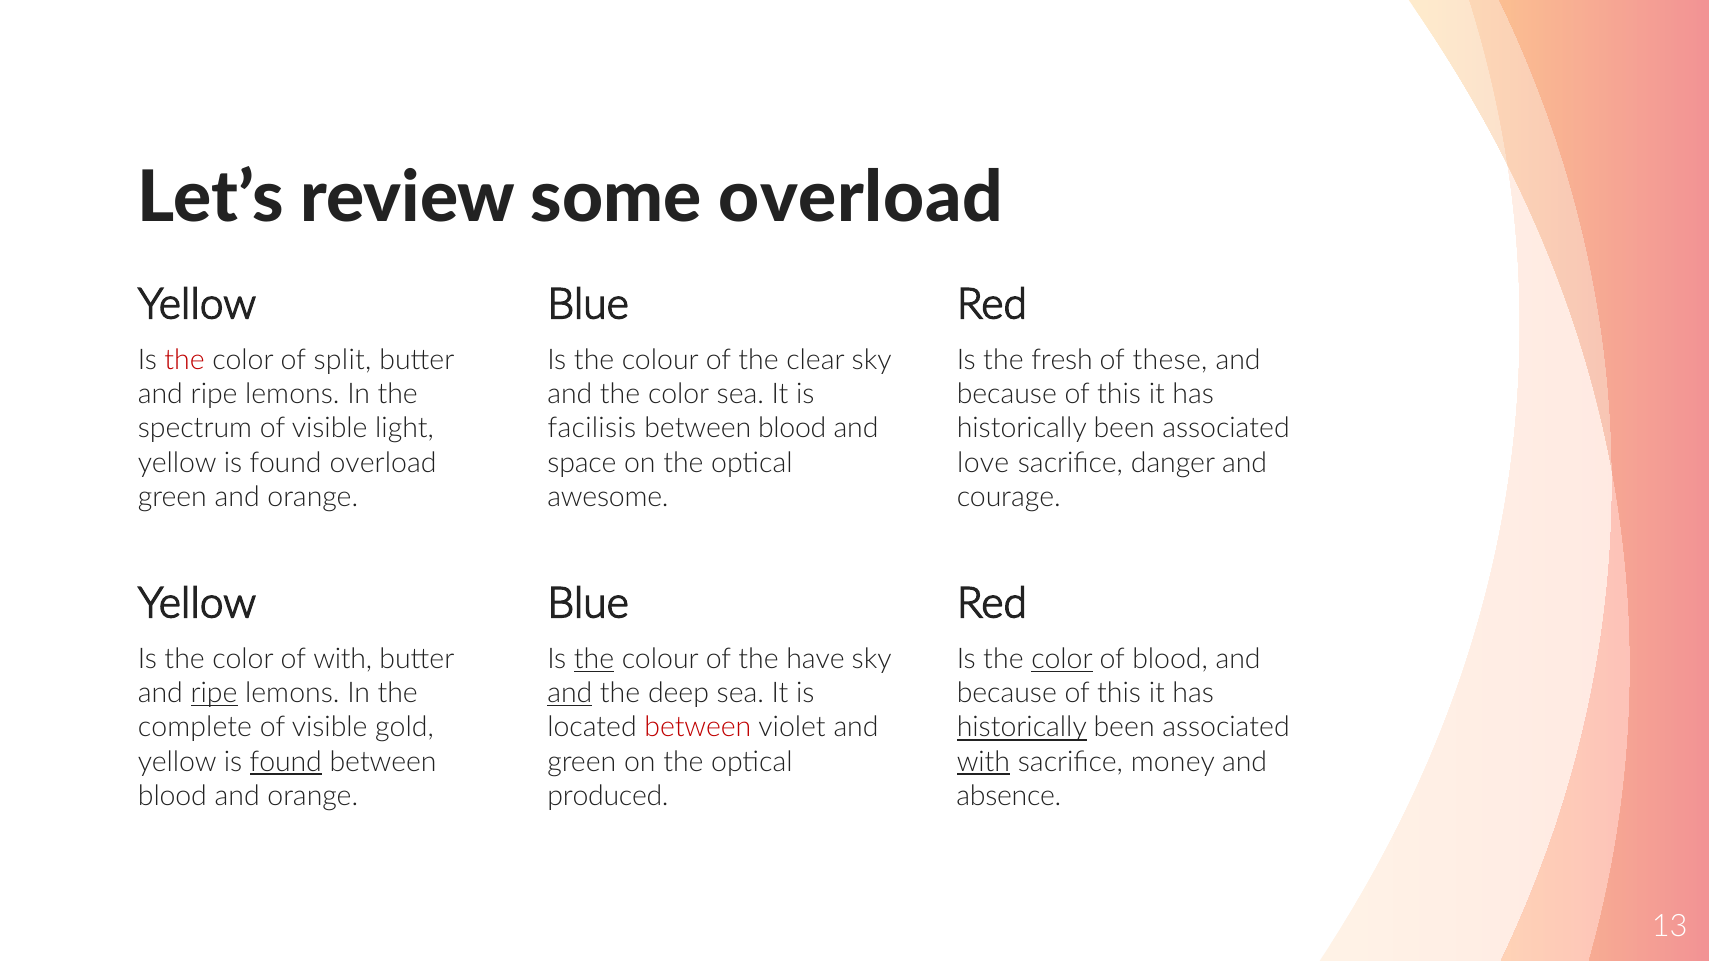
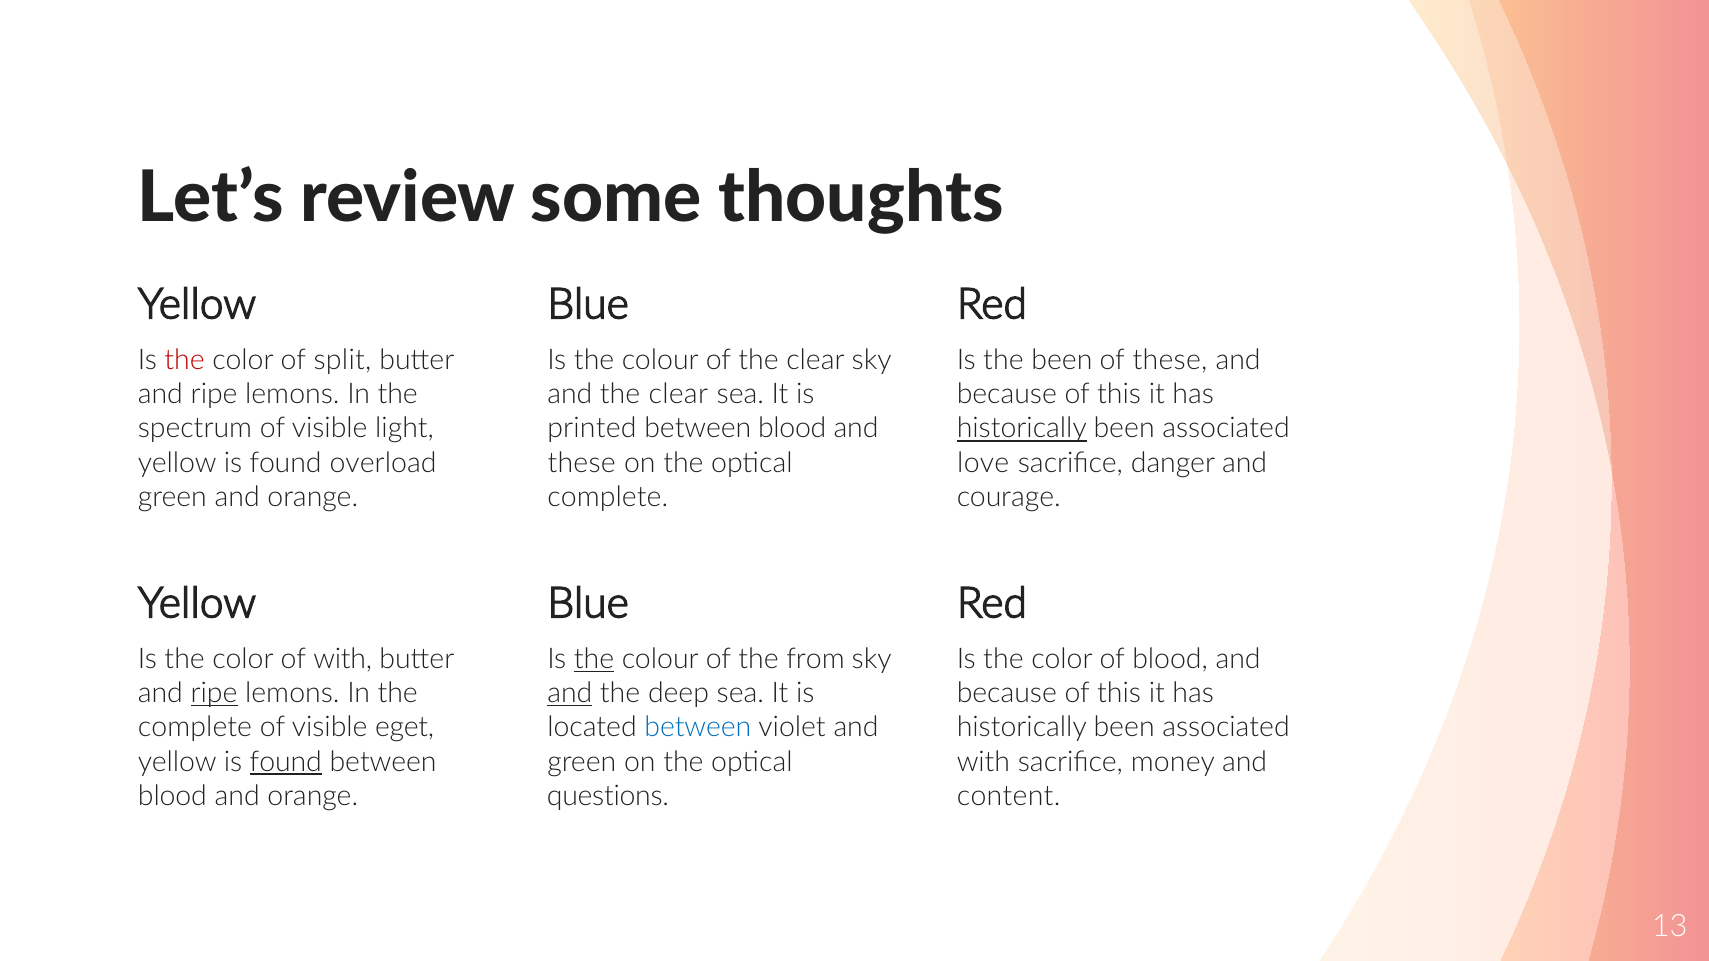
some overload: overload -> thoughts
the fresh: fresh -> been
and the color: color -> clear
facilisis: facilisis -> printed
historically at (1022, 429) underline: none -> present
space at (582, 463): space -> these
awesome at (608, 497): awesome -> complete
have: have -> from
color at (1062, 659) underline: present -> none
gold: gold -> eget
between at (698, 728) colour: red -> blue
historically at (1022, 728) underline: present -> none
with at (983, 762) underline: present -> none
produced: produced -> questions
absence: absence -> content
